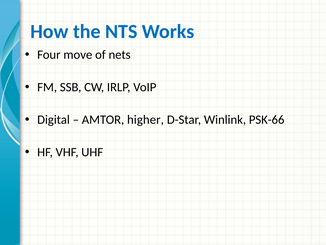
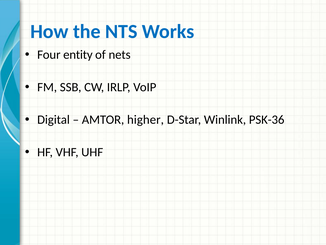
move: move -> entity
PSK-66: PSK-66 -> PSK-36
